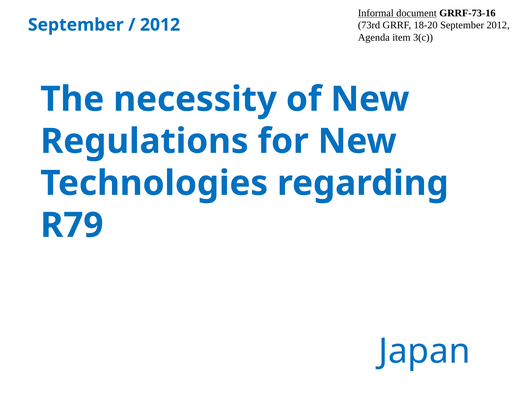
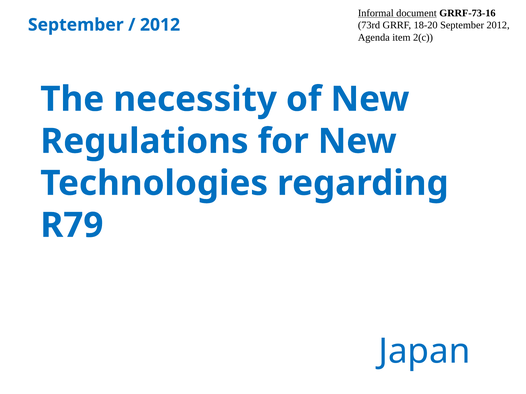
3(c: 3(c -> 2(c
